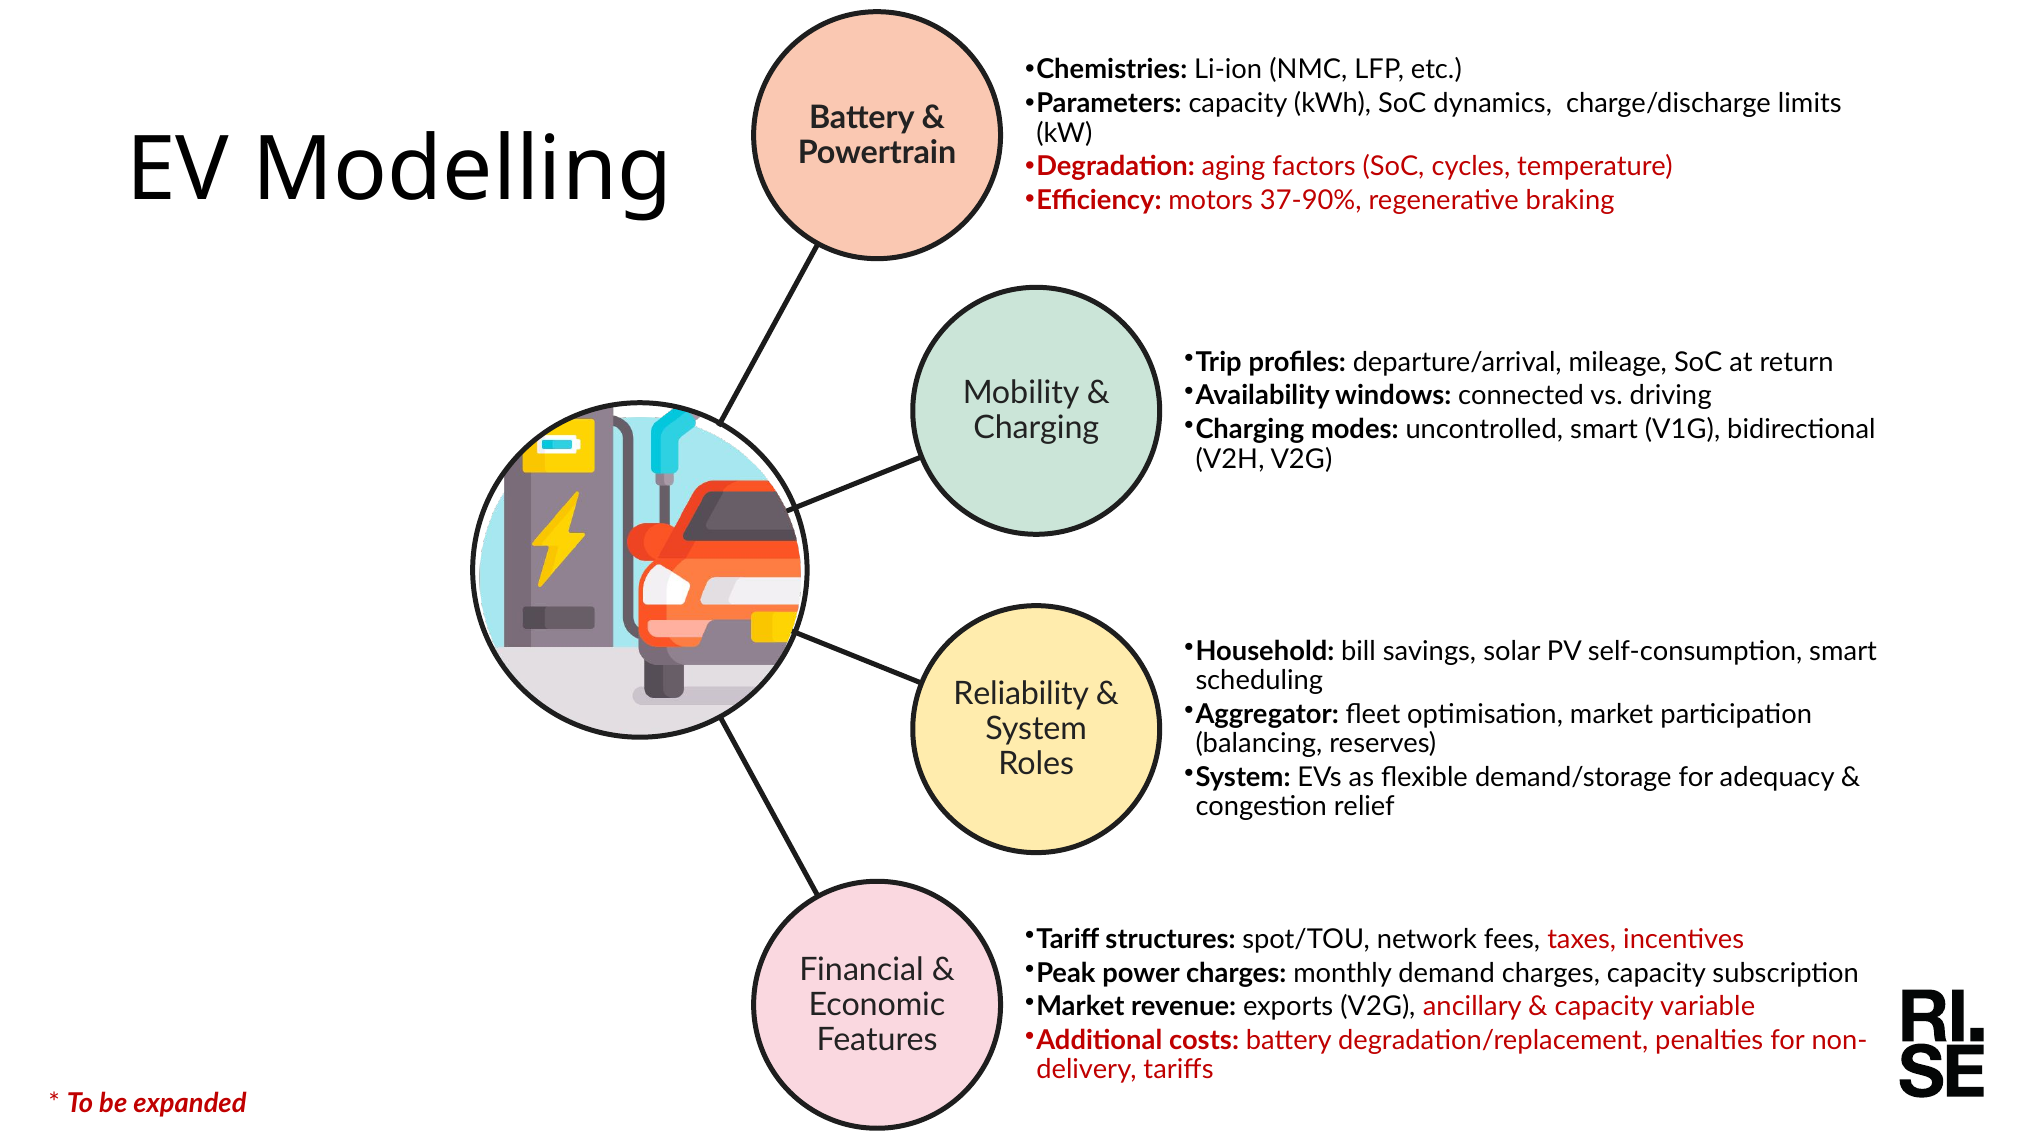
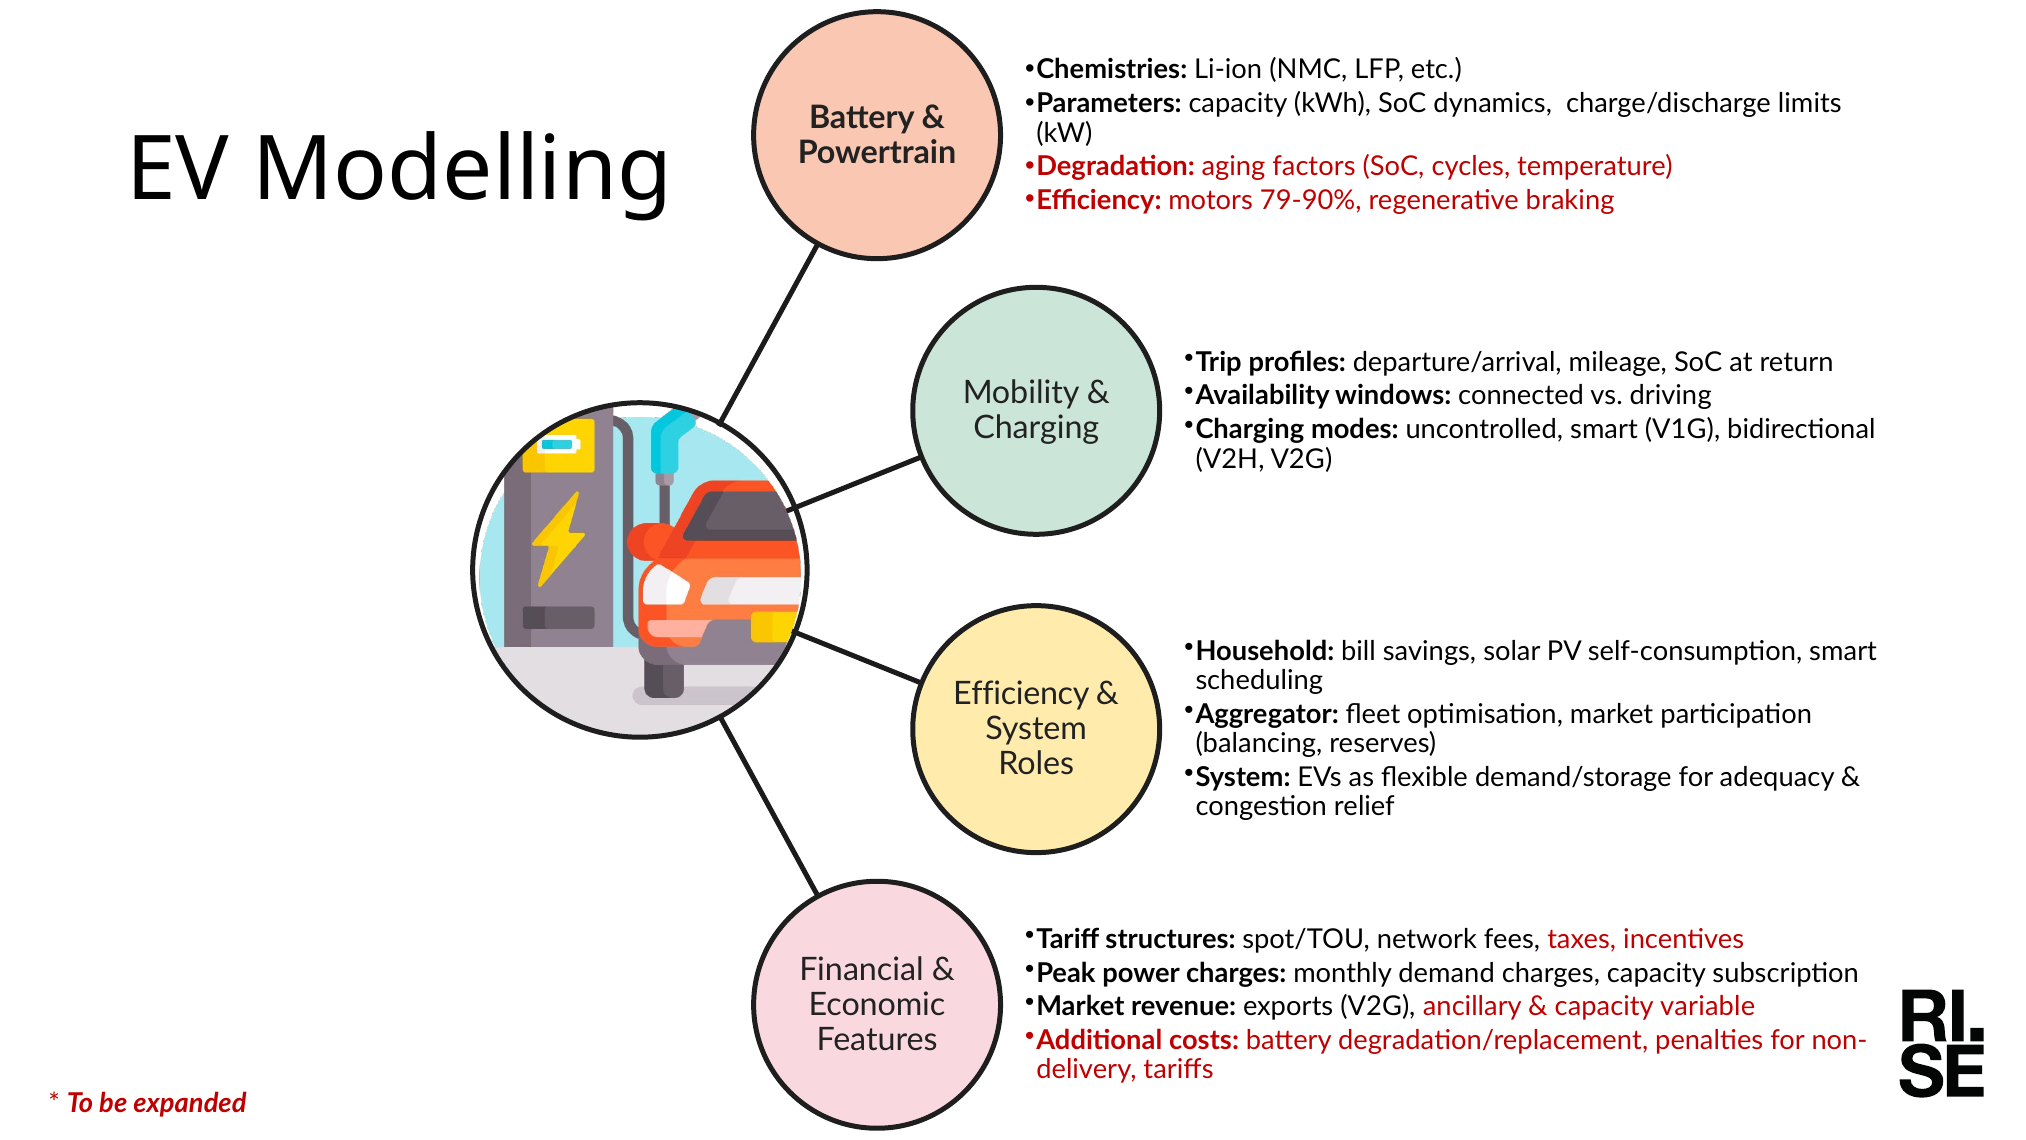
37-90%: 37-90% -> 79-90%
Reliability at (1021, 694): Reliability -> Efficiency
